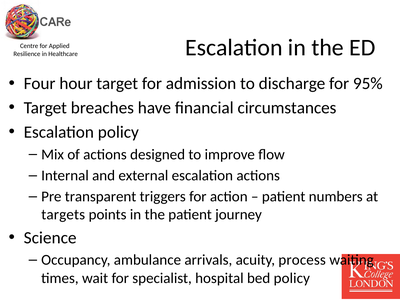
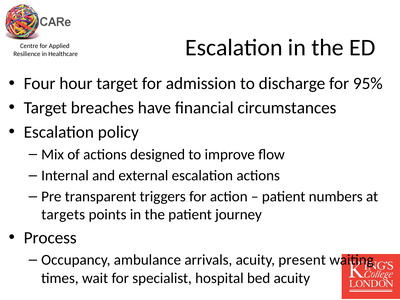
Science: Science -> Process
process: process -> present
bed policy: policy -> acuity
